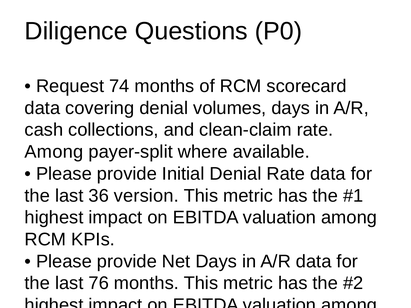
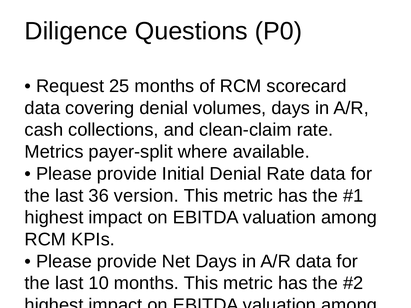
74: 74 -> 25
Among at (54, 152): Among -> Metrics
76: 76 -> 10
